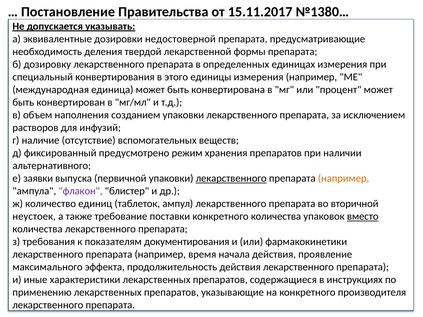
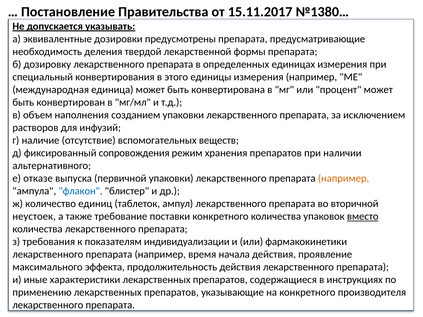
недостоверной: недостоверной -> предусмотрены
предусмотрено: предусмотрено -> сопровождения
заявки: заявки -> отказе
лекарственного at (231, 179) underline: present -> none
флакон colour: purple -> blue
документирования: документирования -> индивидуализации
